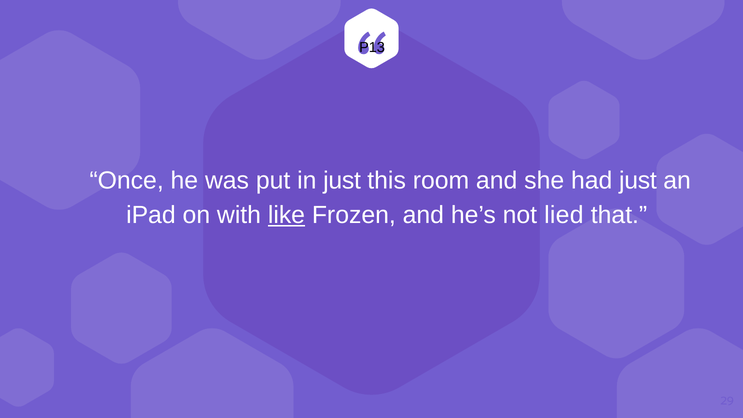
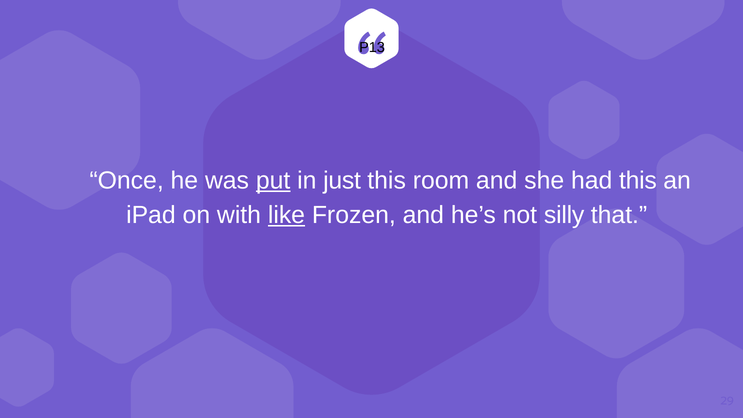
put underline: none -> present
had just: just -> this
lied: lied -> silly
